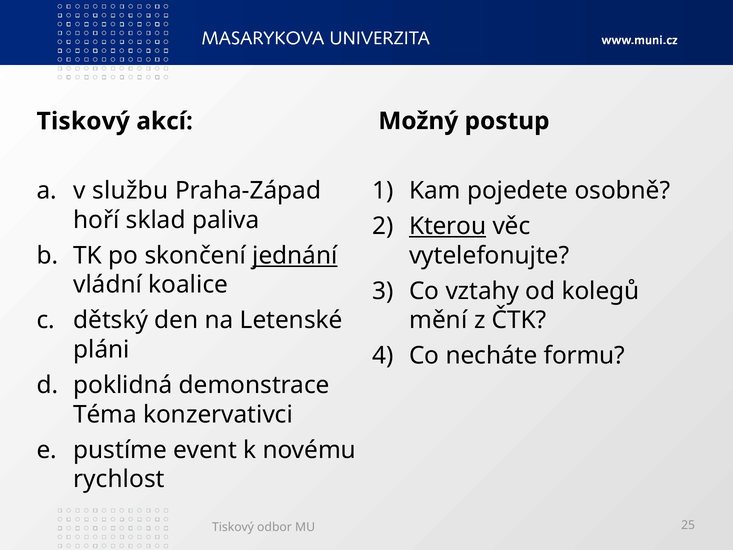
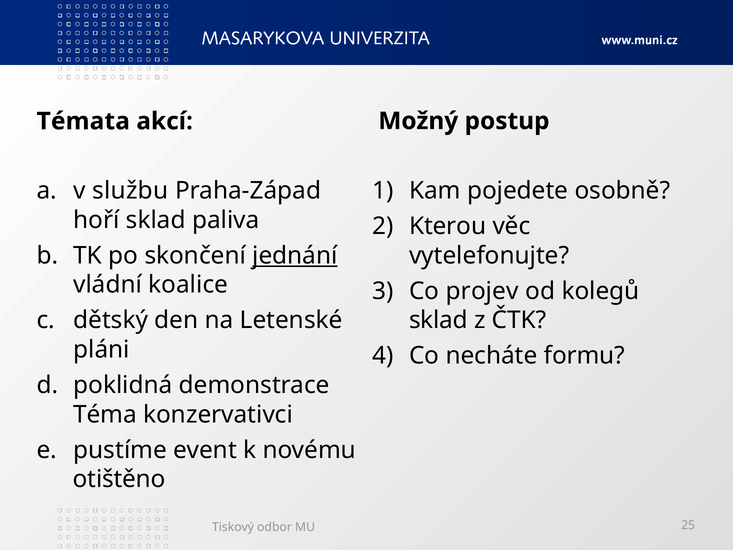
Tiskový at (83, 121): Tiskový -> Témata
Kterou underline: present -> none
vztahy: vztahy -> projev
mění at (438, 320): mění -> sklad
rychlost: rychlost -> otištěno
